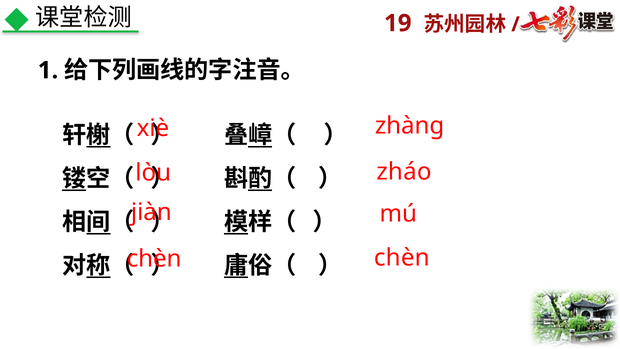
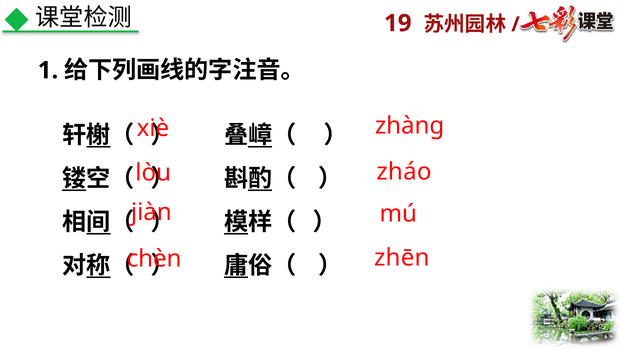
chèn at (402, 257): chèn -> zhēn
